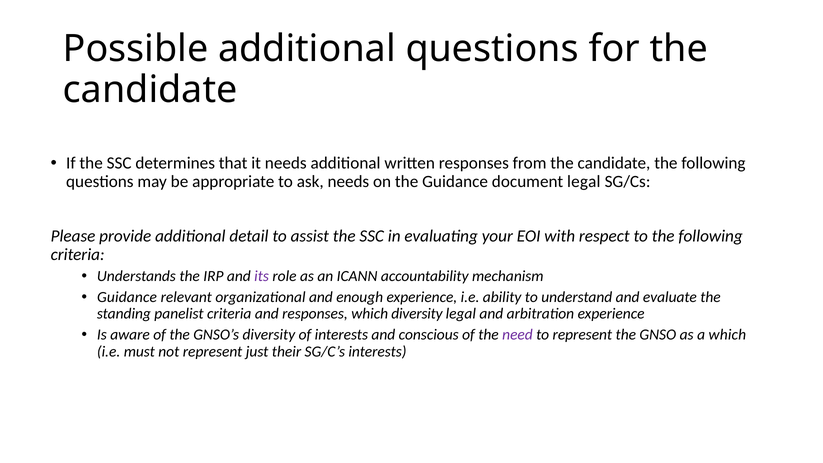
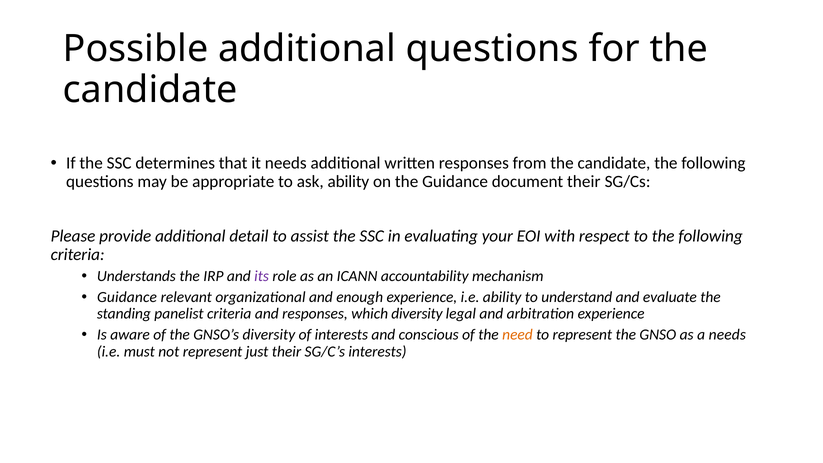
ask needs: needs -> ability
document legal: legal -> their
need colour: purple -> orange
a which: which -> needs
